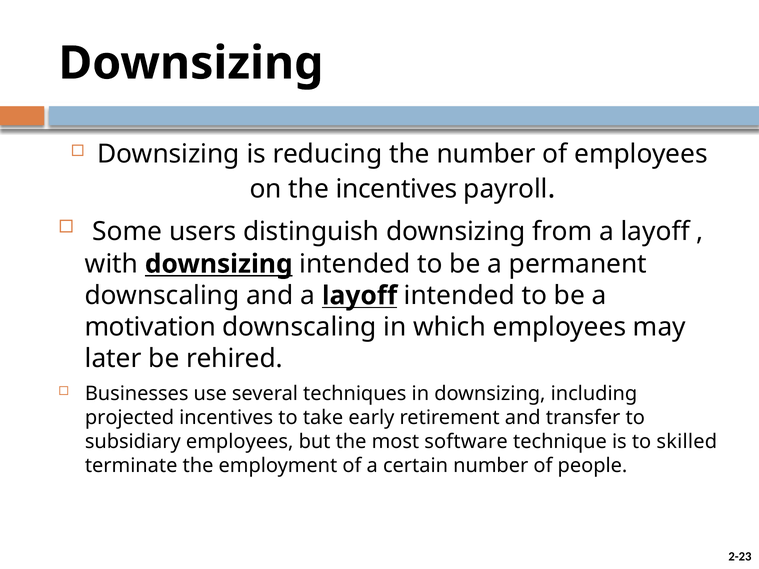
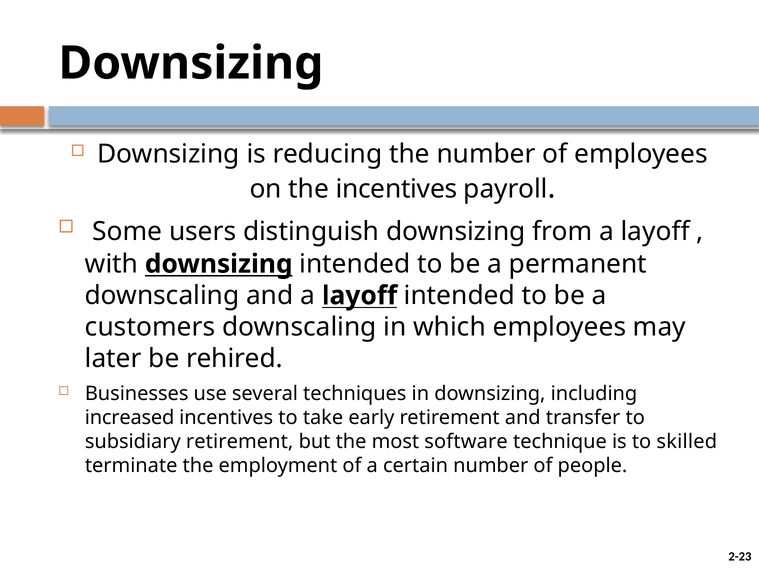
motivation: motivation -> customers
projected: projected -> increased
subsidiary employees: employees -> retirement
